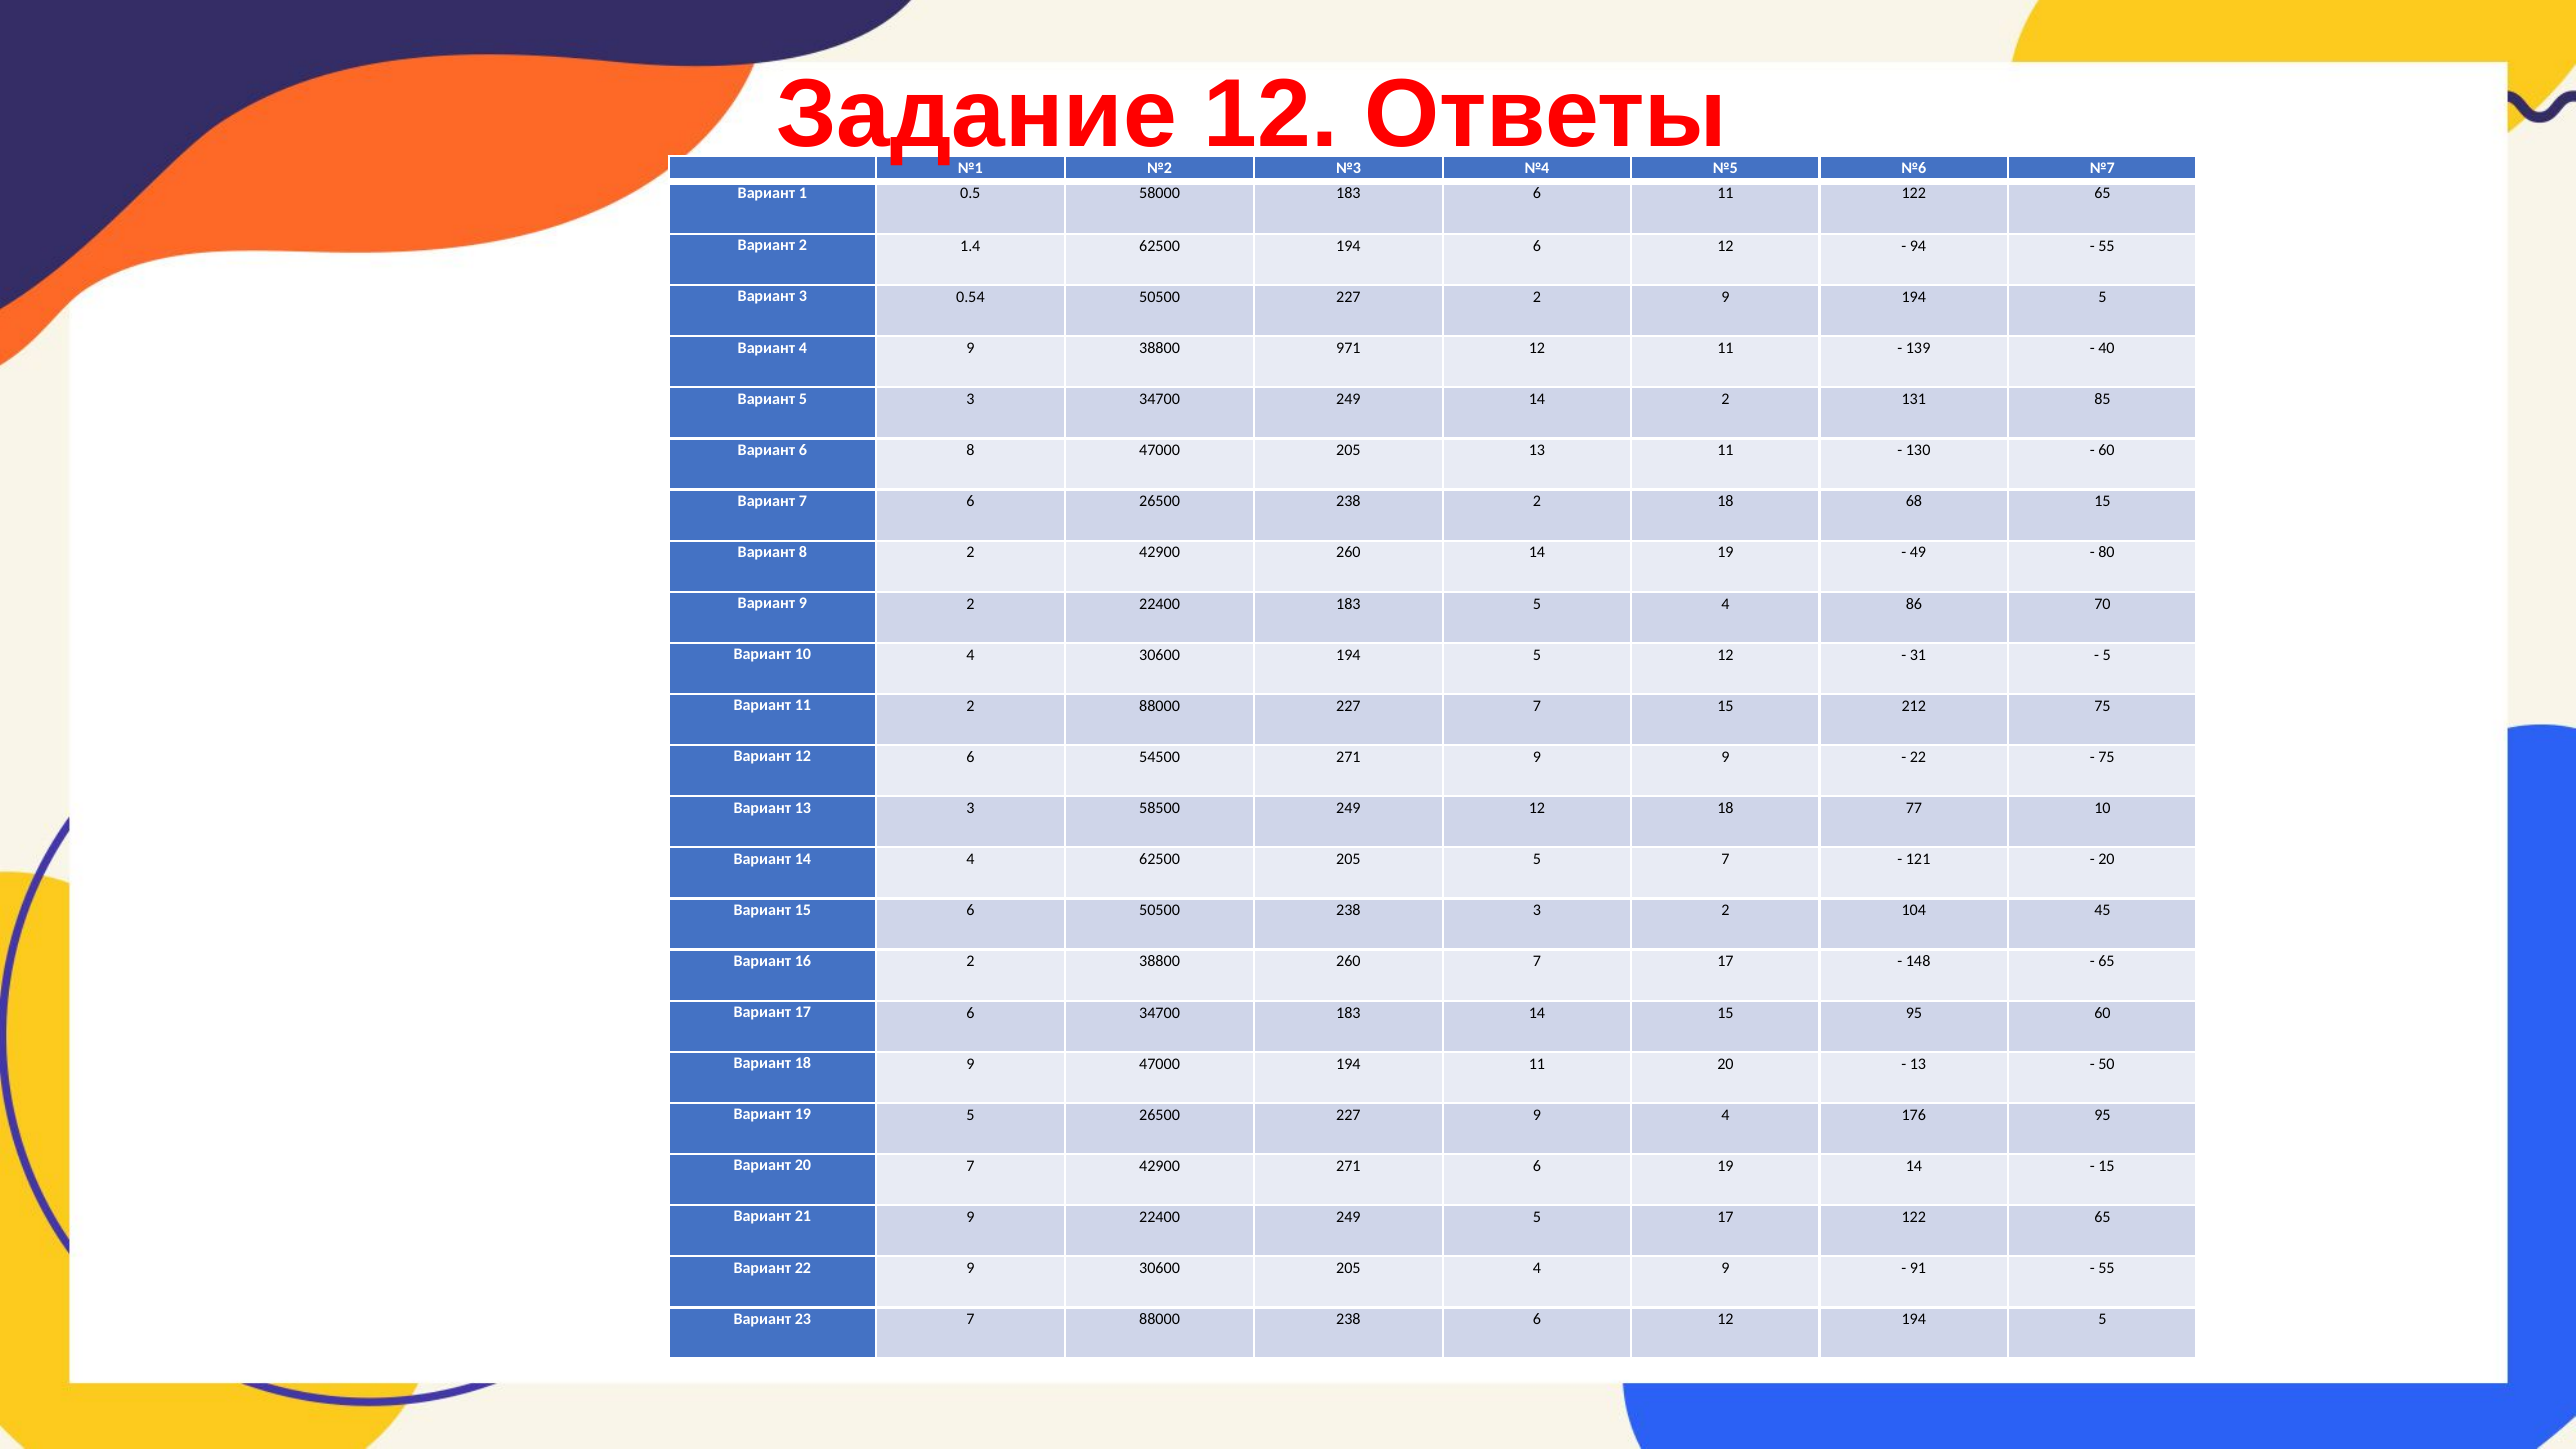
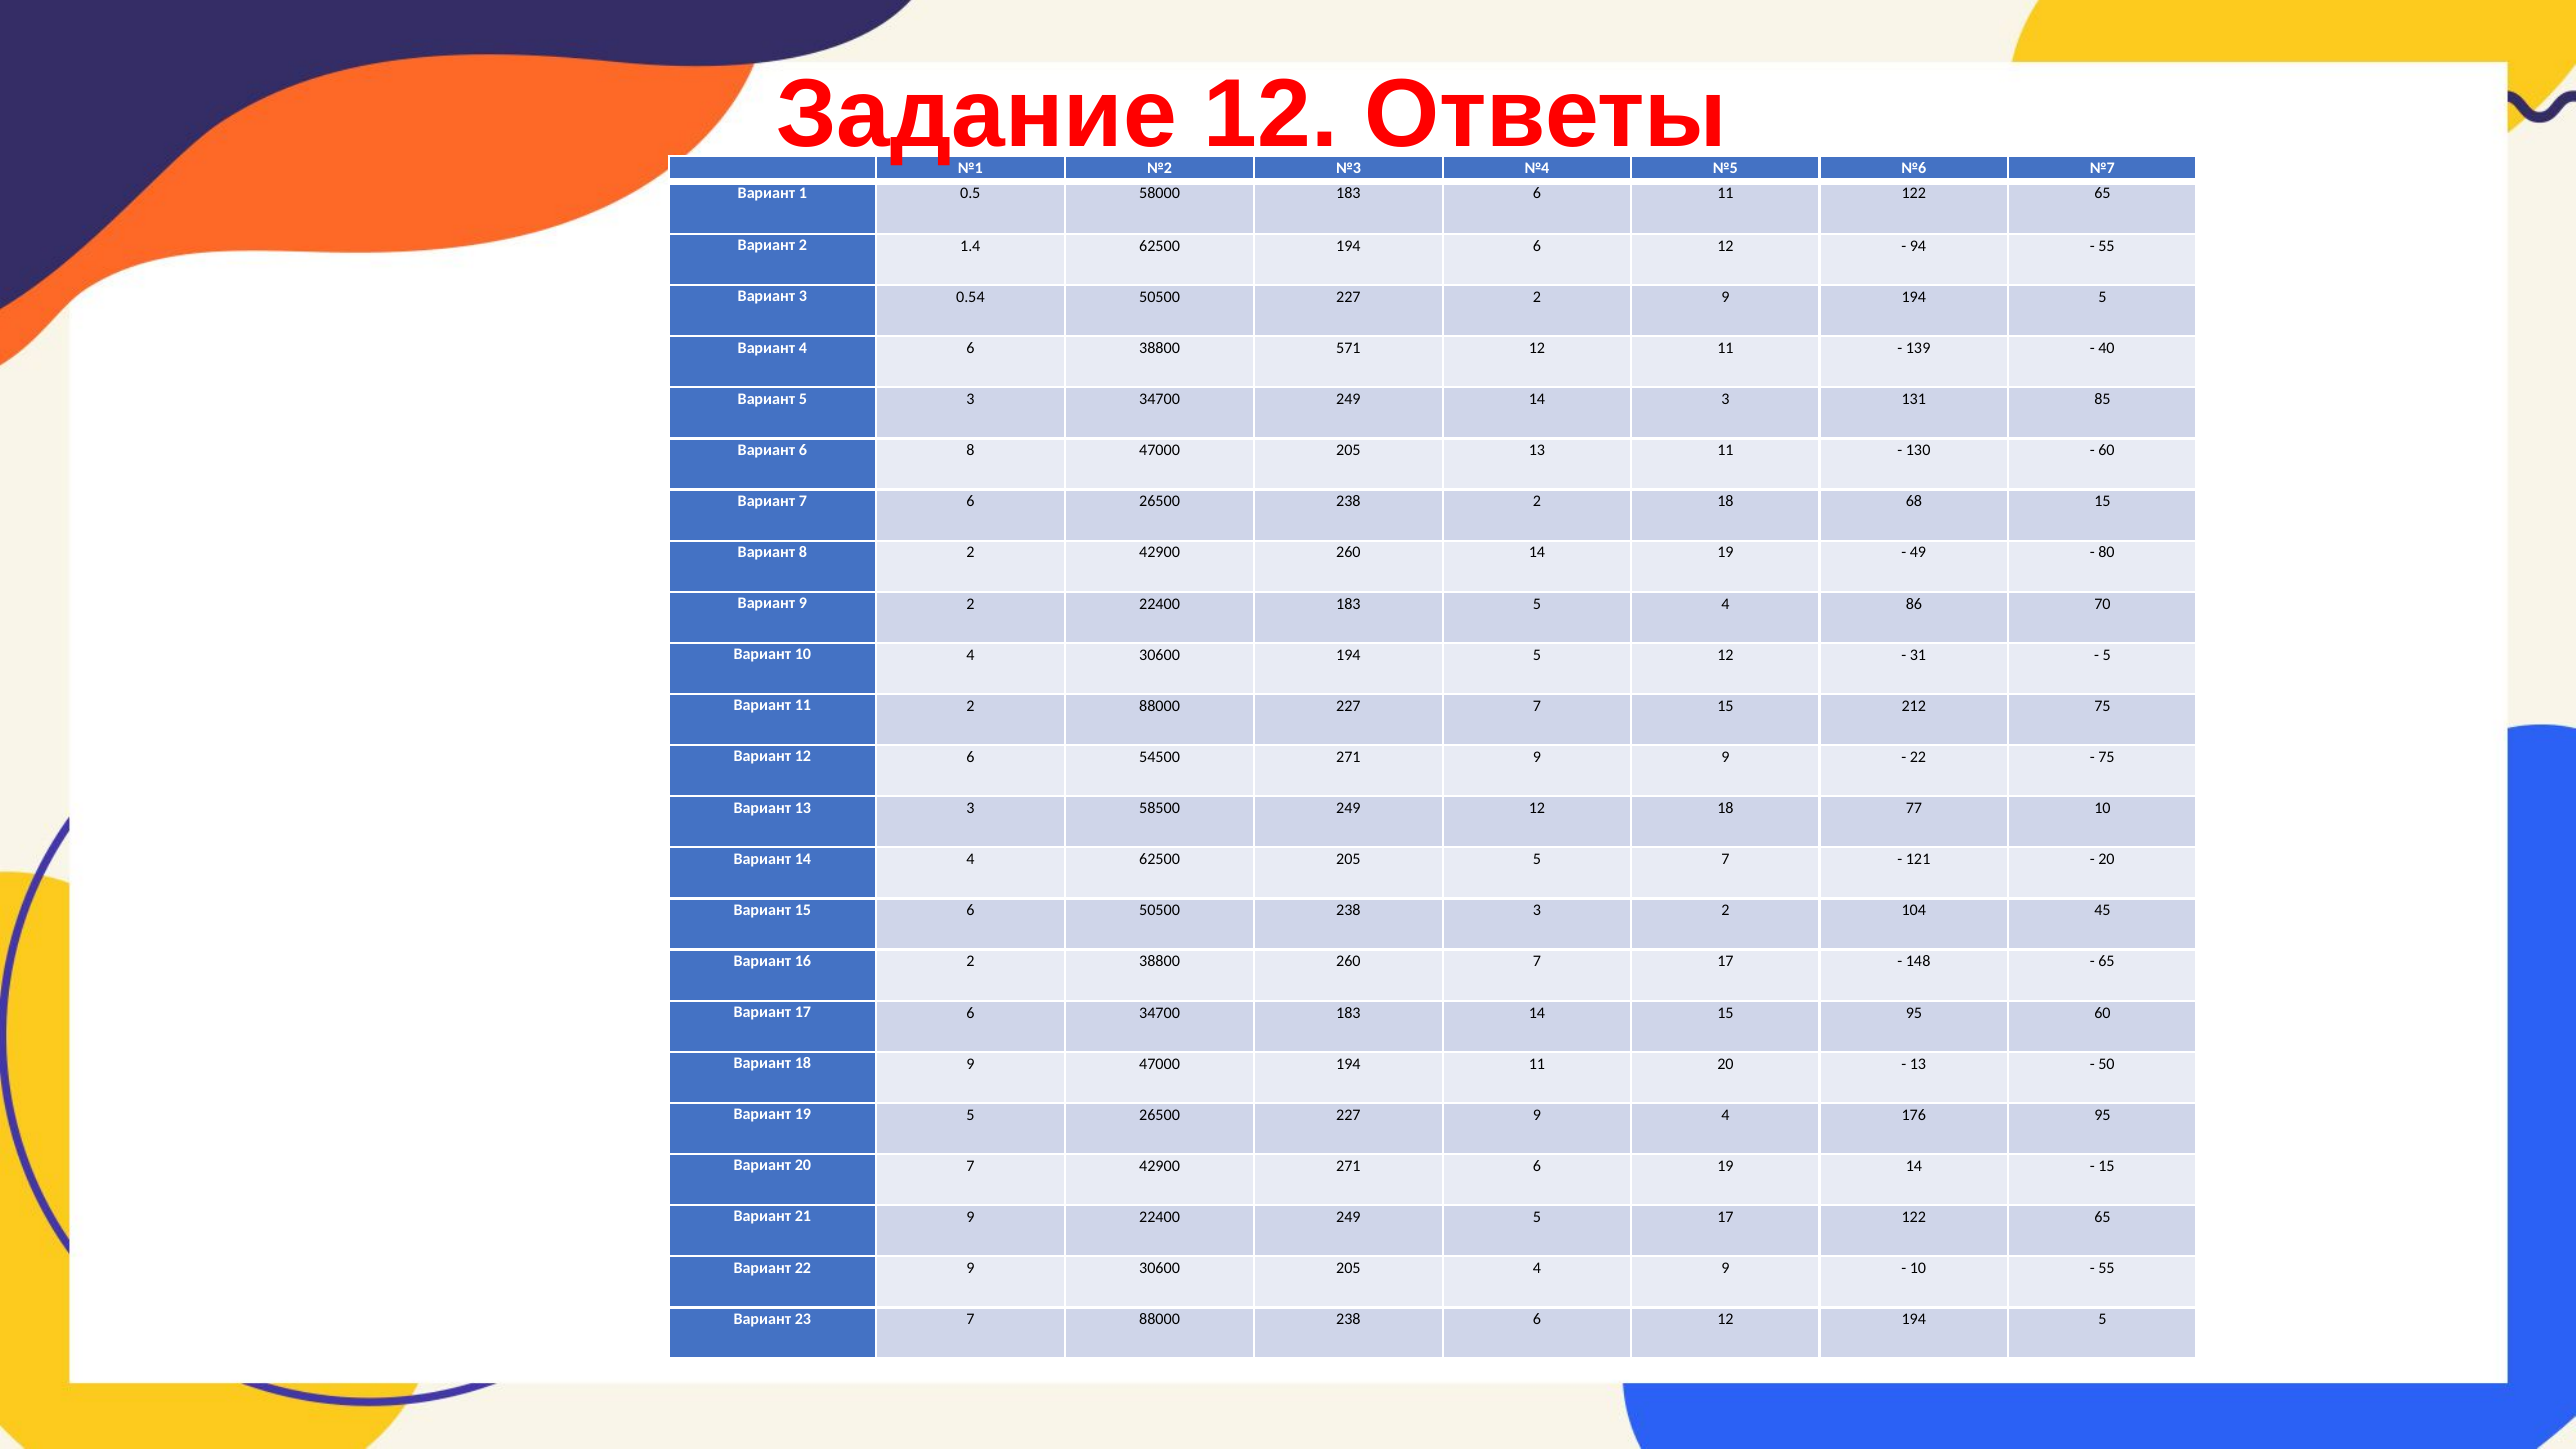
Вариант 4 9: 9 -> 6
971: 971 -> 571
14 2: 2 -> 3
91 at (1918, 1268): 91 -> 10
